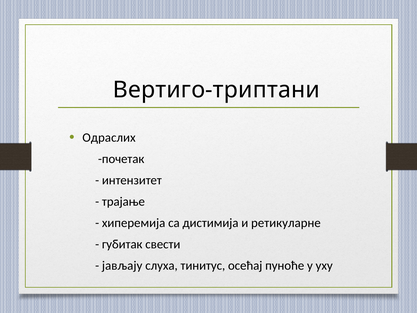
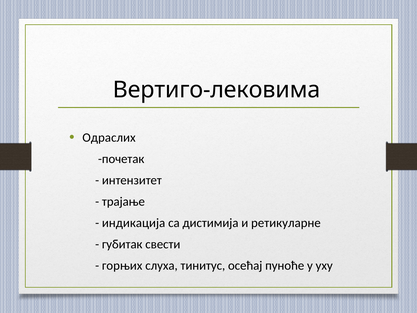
Вертиго-триптани: Вертиго-триптани -> Вертиго-лековима
хиперемија: хиперемија -> индикација
jaвљaју: jaвљaју -> горњих
